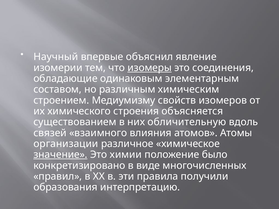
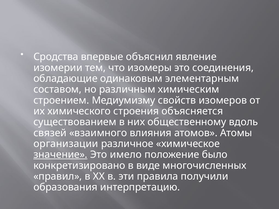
Научный: Научный -> Сродства
изомеры underline: present -> none
обличительную: обличительную -> общественному
химии: химии -> имело
